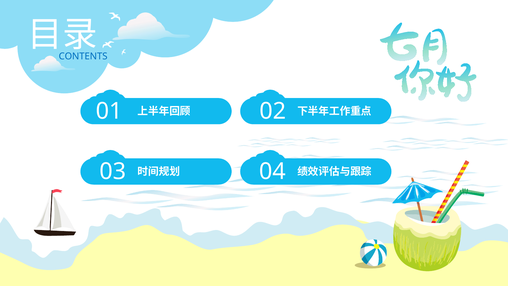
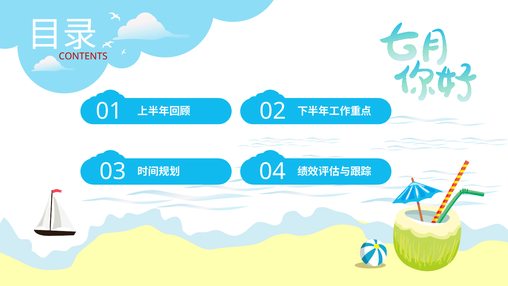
CONTENTS colour: blue -> red
